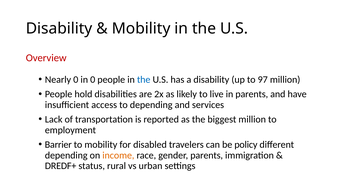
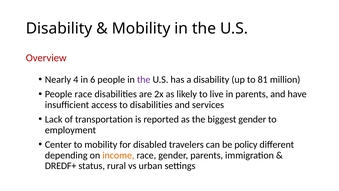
Nearly 0: 0 -> 4
in 0: 0 -> 6
the at (144, 79) colour: blue -> purple
97: 97 -> 81
People hold: hold -> race
to depending: depending -> disabilities
biggest million: million -> gender
Barrier: Barrier -> Center
